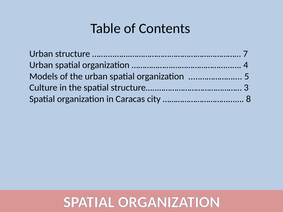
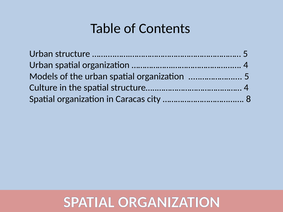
7 at (245, 54): 7 -> 5
structure…..………………………………… 3: 3 -> 4
